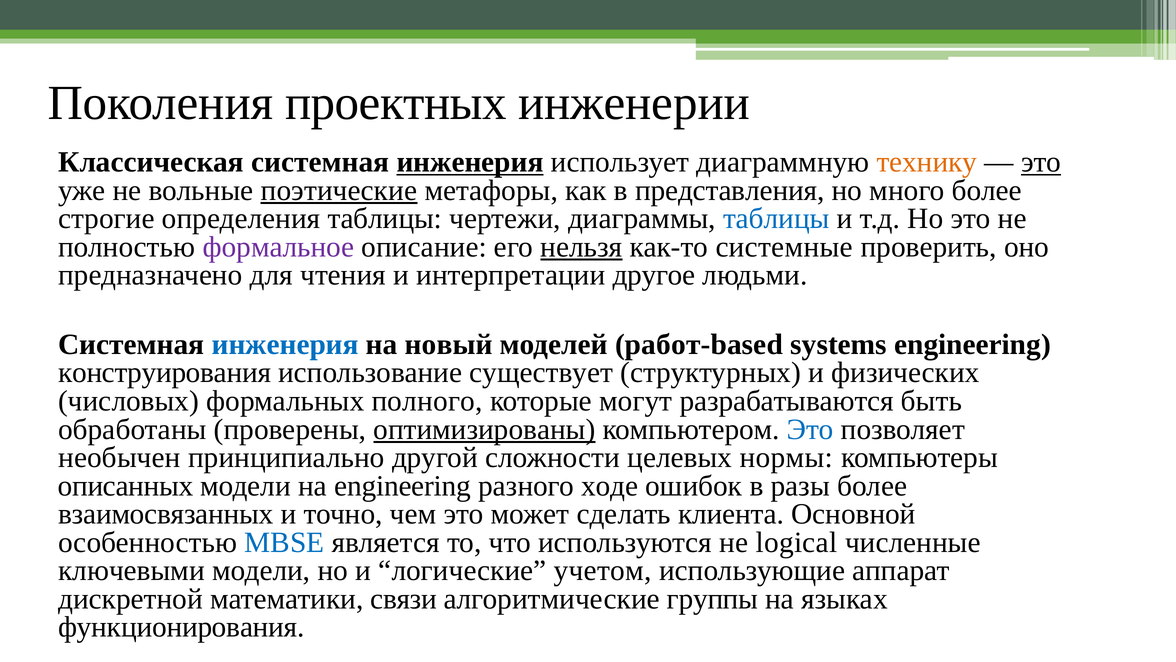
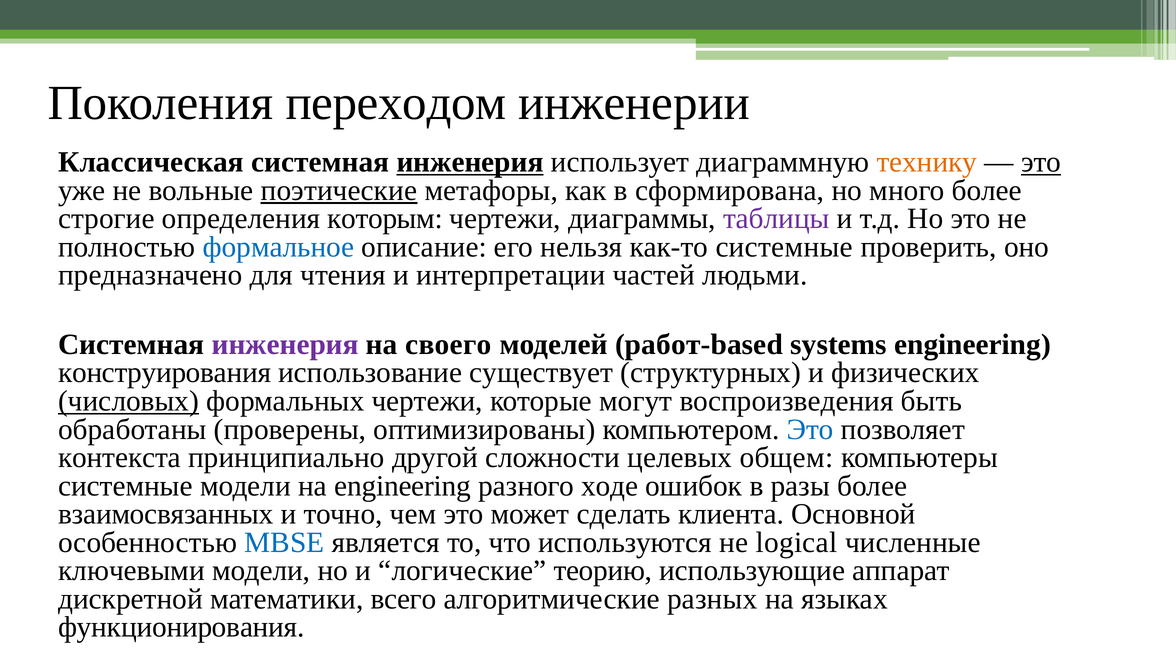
проектных: проектных -> переходом
представления: представления -> сформирована
определения таблицы: таблицы -> которым
таблицы at (776, 218) colour: blue -> purple
формальное colour: purple -> blue
нельзя underline: present -> none
другое: другое -> частей
инженерия at (285, 344) colour: blue -> purple
новый: новый -> своего
числовых underline: none -> present
формальных полного: полного -> чертежи
разрабатываются: разрабатываются -> воспроизведения
оптимизированы underline: present -> none
необычен: необычен -> контекста
нормы: нормы -> общем
описанных at (126, 485): описанных -> системные
учетом: учетом -> теорию
связи: связи -> всего
группы: группы -> разных
